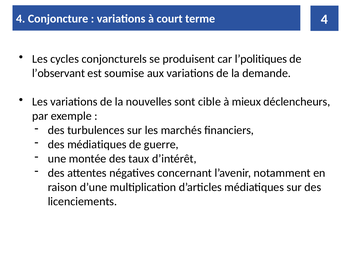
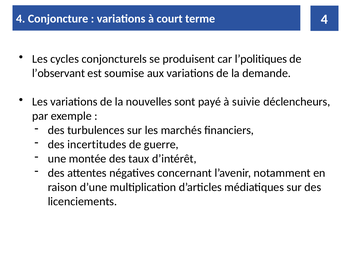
cible: cible -> payé
mieux: mieux -> suivie
des médiatiques: médiatiques -> incertitudes
